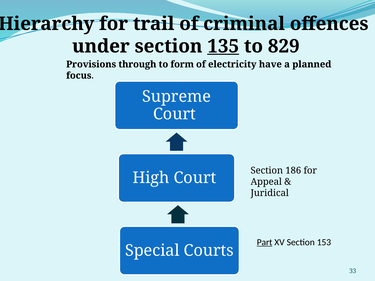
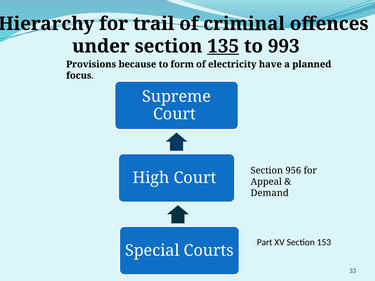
829: 829 -> 993
through: through -> because
186: 186 -> 956
Juridical: Juridical -> Demand
Part underline: present -> none
